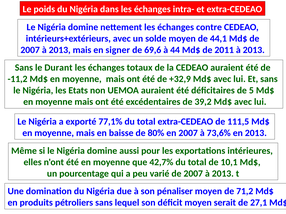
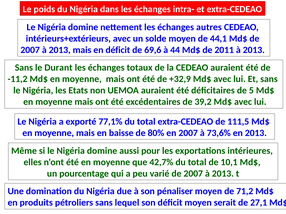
contre: contre -> autres
en signer: signer -> déficit
